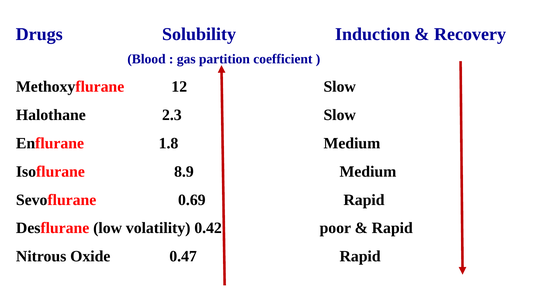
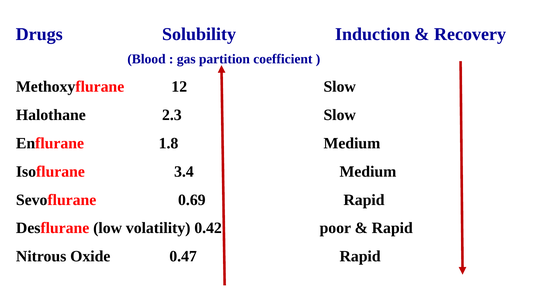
8.9: 8.9 -> 3.4
